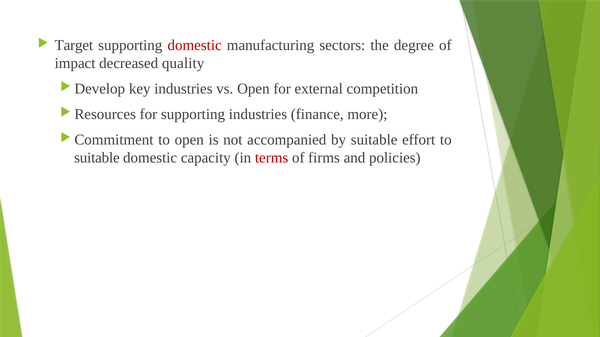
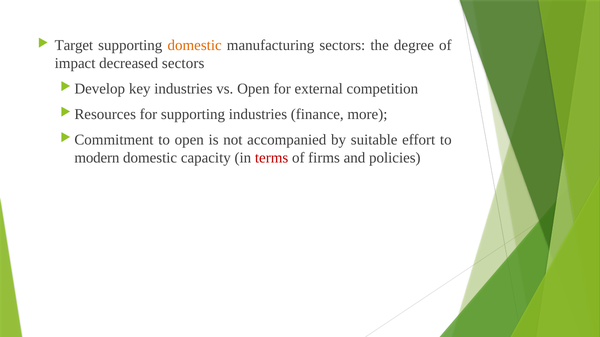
domestic at (195, 46) colour: red -> orange
decreased quality: quality -> sectors
suitable at (97, 158): suitable -> modern
